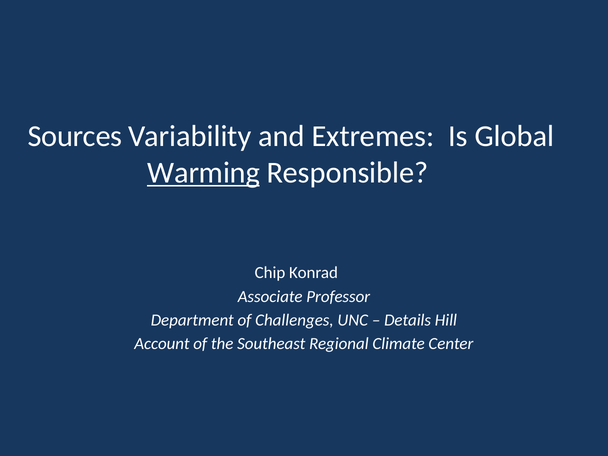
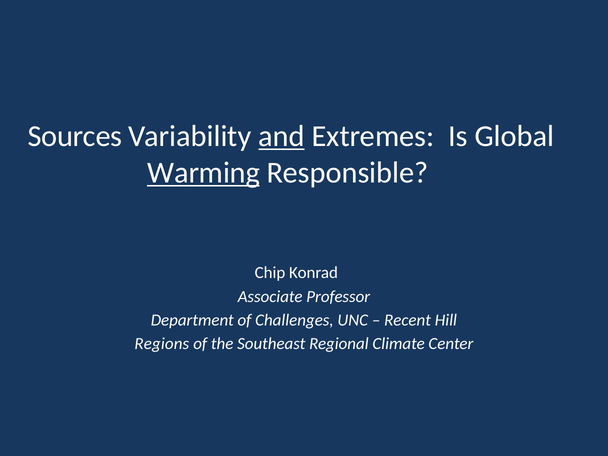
and underline: none -> present
Details: Details -> Recent
Account: Account -> Regions
